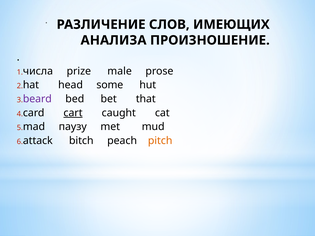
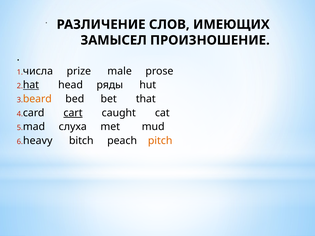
АНАЛИЗА: АНАЛИЗА -> ЗАМЫСЕЛ
hat underline: none -> present
some: some -> ряды
beard colour: purple -> orange
паузу: паузу -> слуха
attack: attack -> heavy
